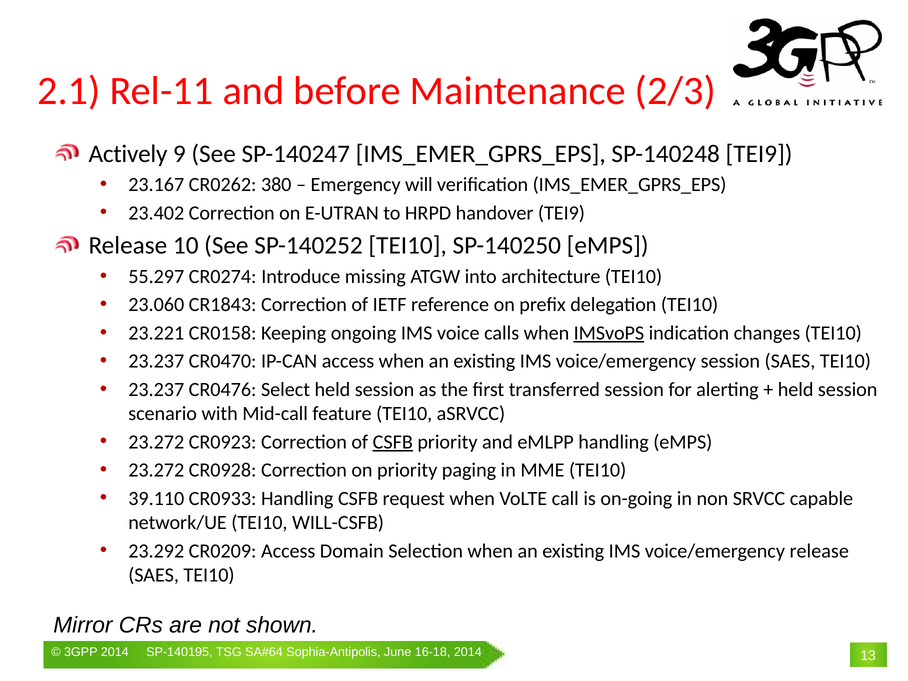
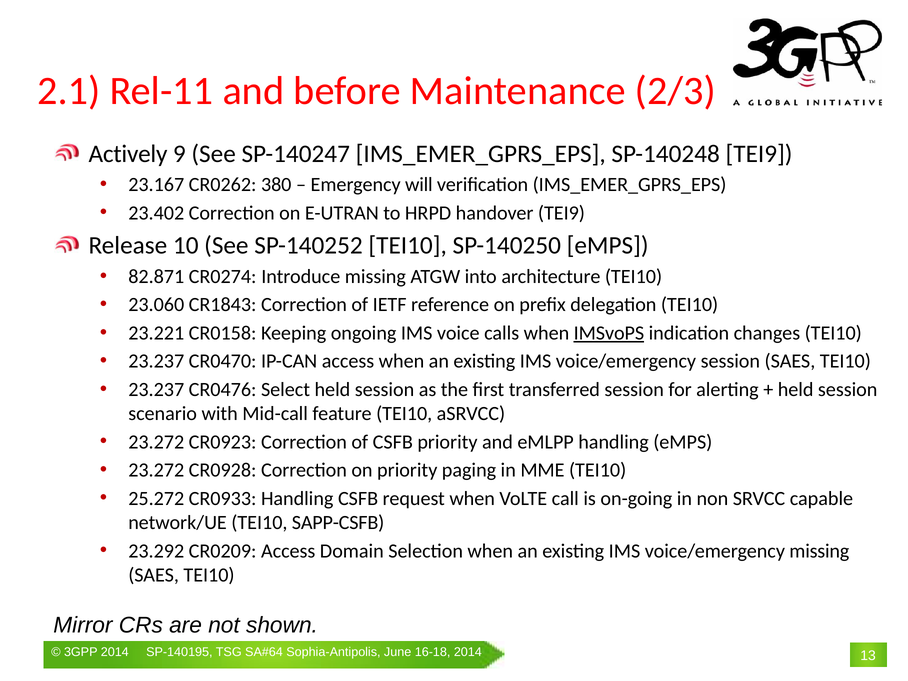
55.297: 55.297 -> 82.871
CSFB at (393, 442) underline: present -> none
39.110: 39.110 -> 25.272
WILL-CSFB: WILL-CSFB -> SAPP-CSFB
voice/emergency release: release -> missing
